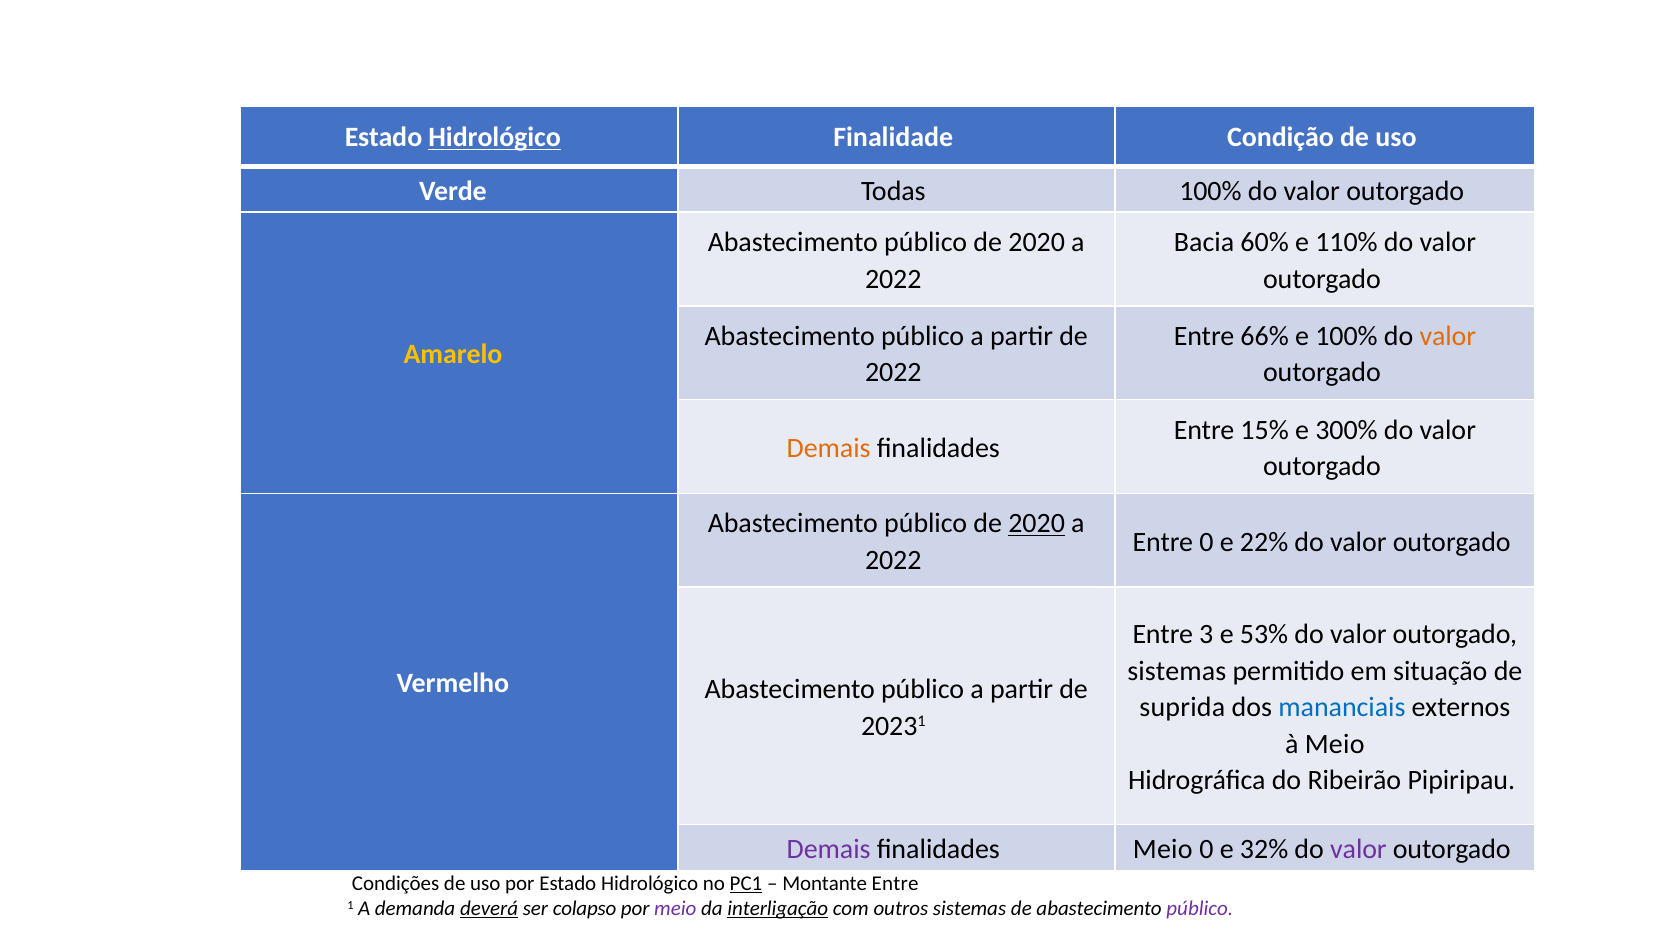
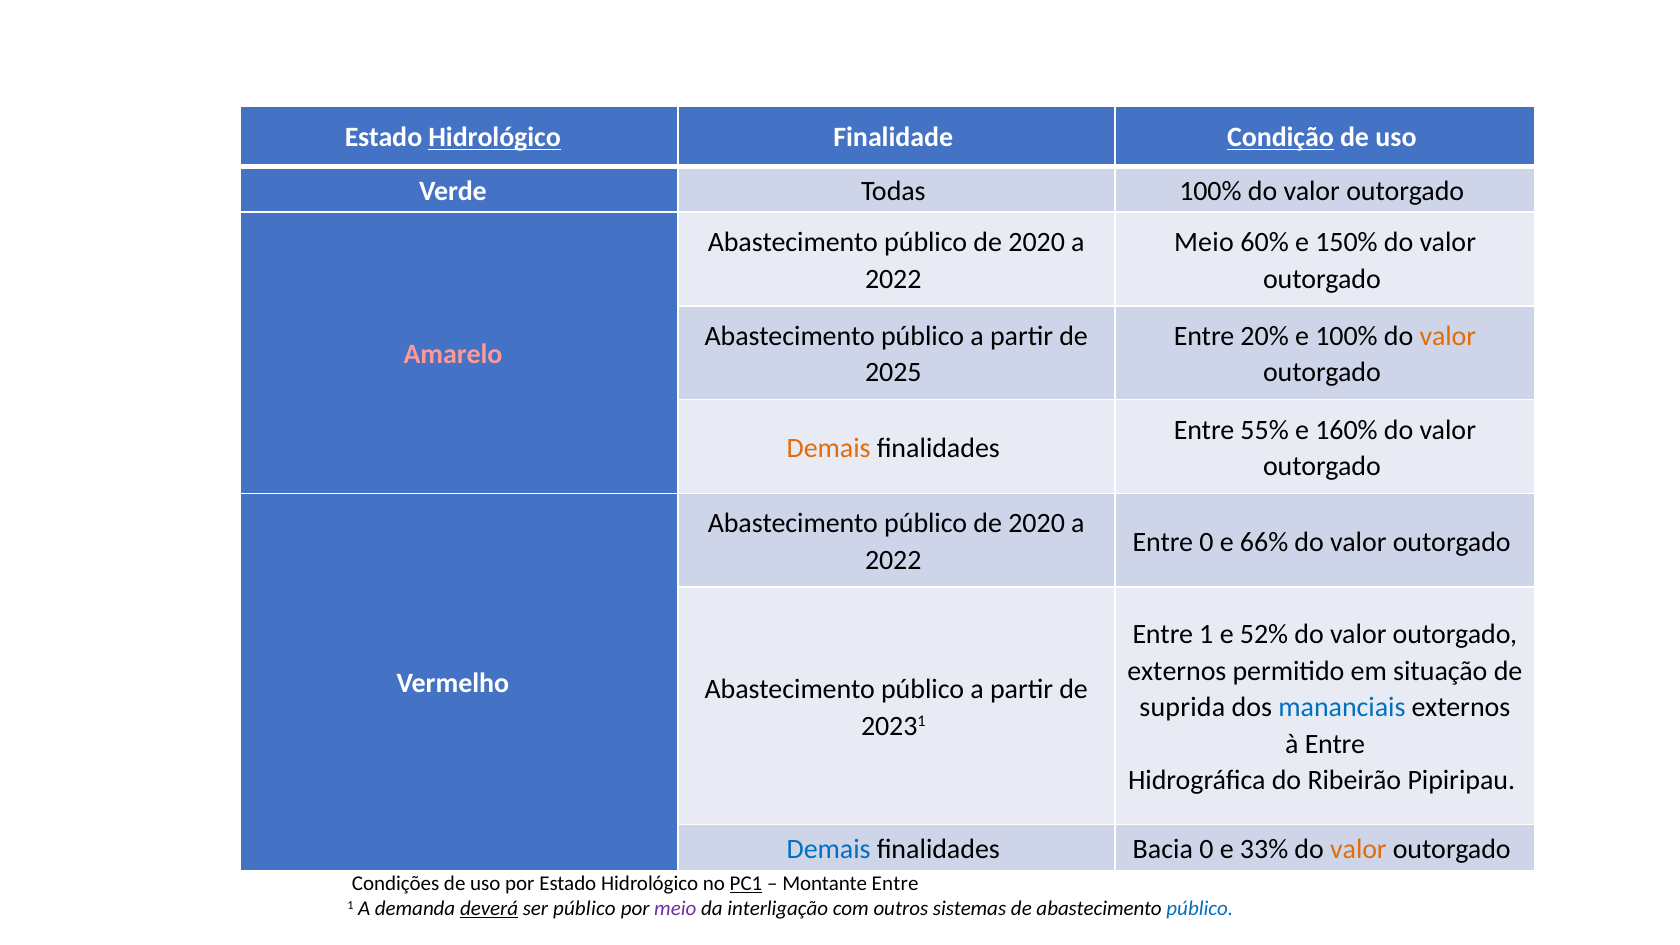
Condição underline: none -> present
Bacia at (1204, 242): Bacia -> Meio
110%: 110% -> 150%
66%: 66% -> 20%
Amarelo colour: yellow -> pink
2022 at (893, 373): 2022 -> 2025
15%: 15% -> 55%
300%: 300% -> 160%
2020 at (1037, 524) underline: present -> none
22%: 22% -> 66%
3 at (1206, 634): 3 -> 1
53%: 53% -> 52%
sistemas at (1177, 671): sistemas -> externos
à Meio: Meio -> Entre
Demais at (829, 849) colour: purple -> blue
finalidades Meio: Meio -> Bacia
32%: 32% -> 33%
valor at (1358, 849) colour: purple -> orange
ser colapso: colapso -> público
interligação underline: present -> none
público at (1200, 909) colour: purple -> blue
